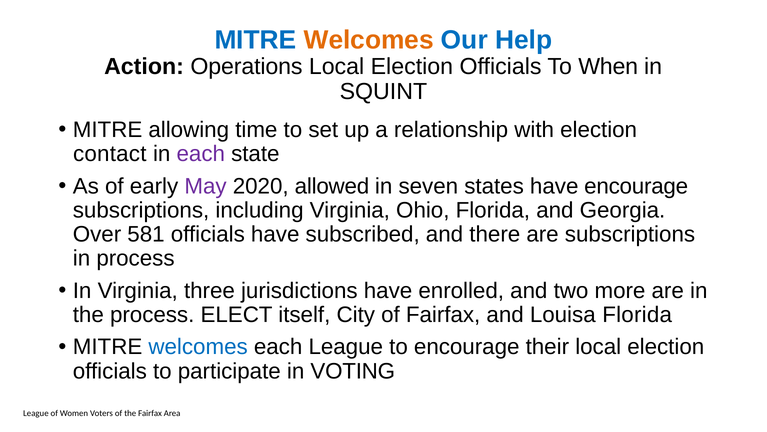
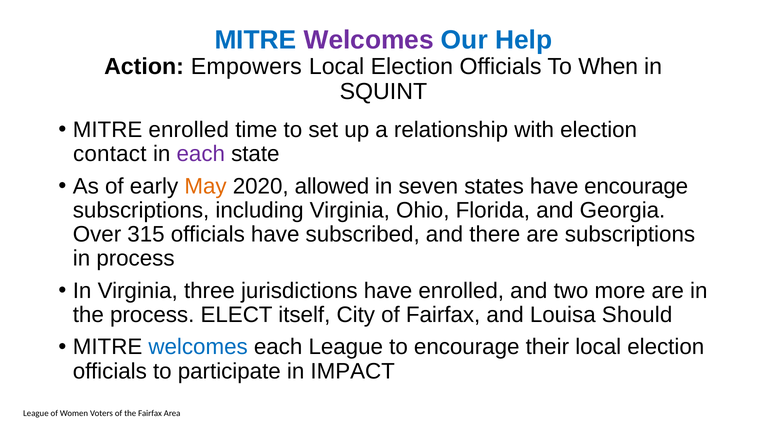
Welcomes at (369, 40) colour: orange -> purple
Operations: Operations -> Empowers
MITRE allowing: allowing -> enrolled
May colour: purple -> orange
581: 581 -> 315
Louisa Florida: Florida -> Should
VOTING: VOTING -> IMPACT
